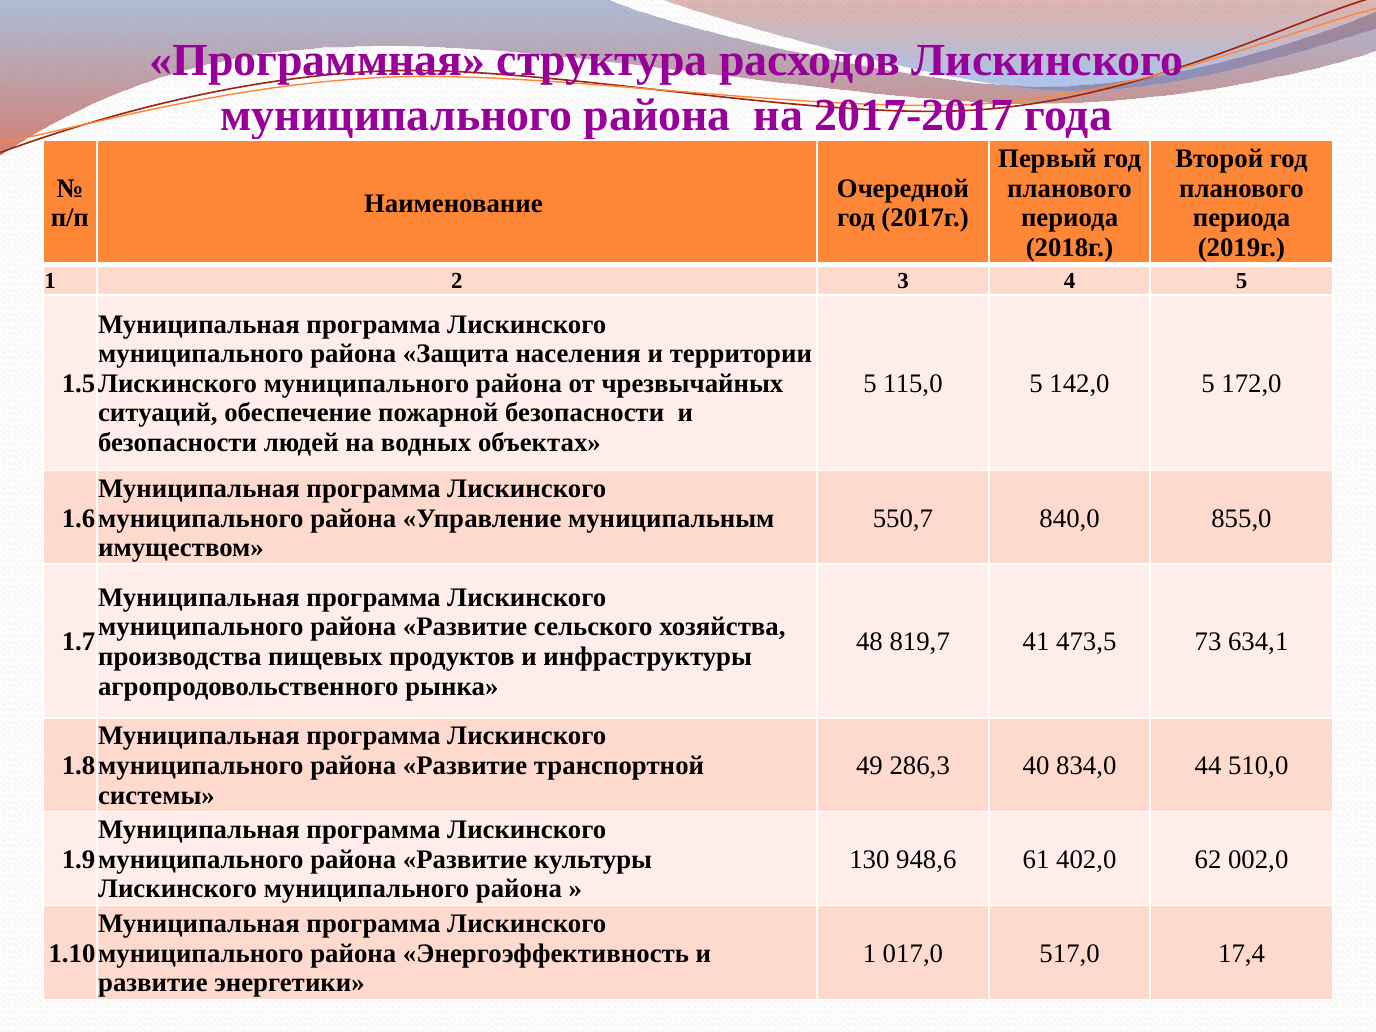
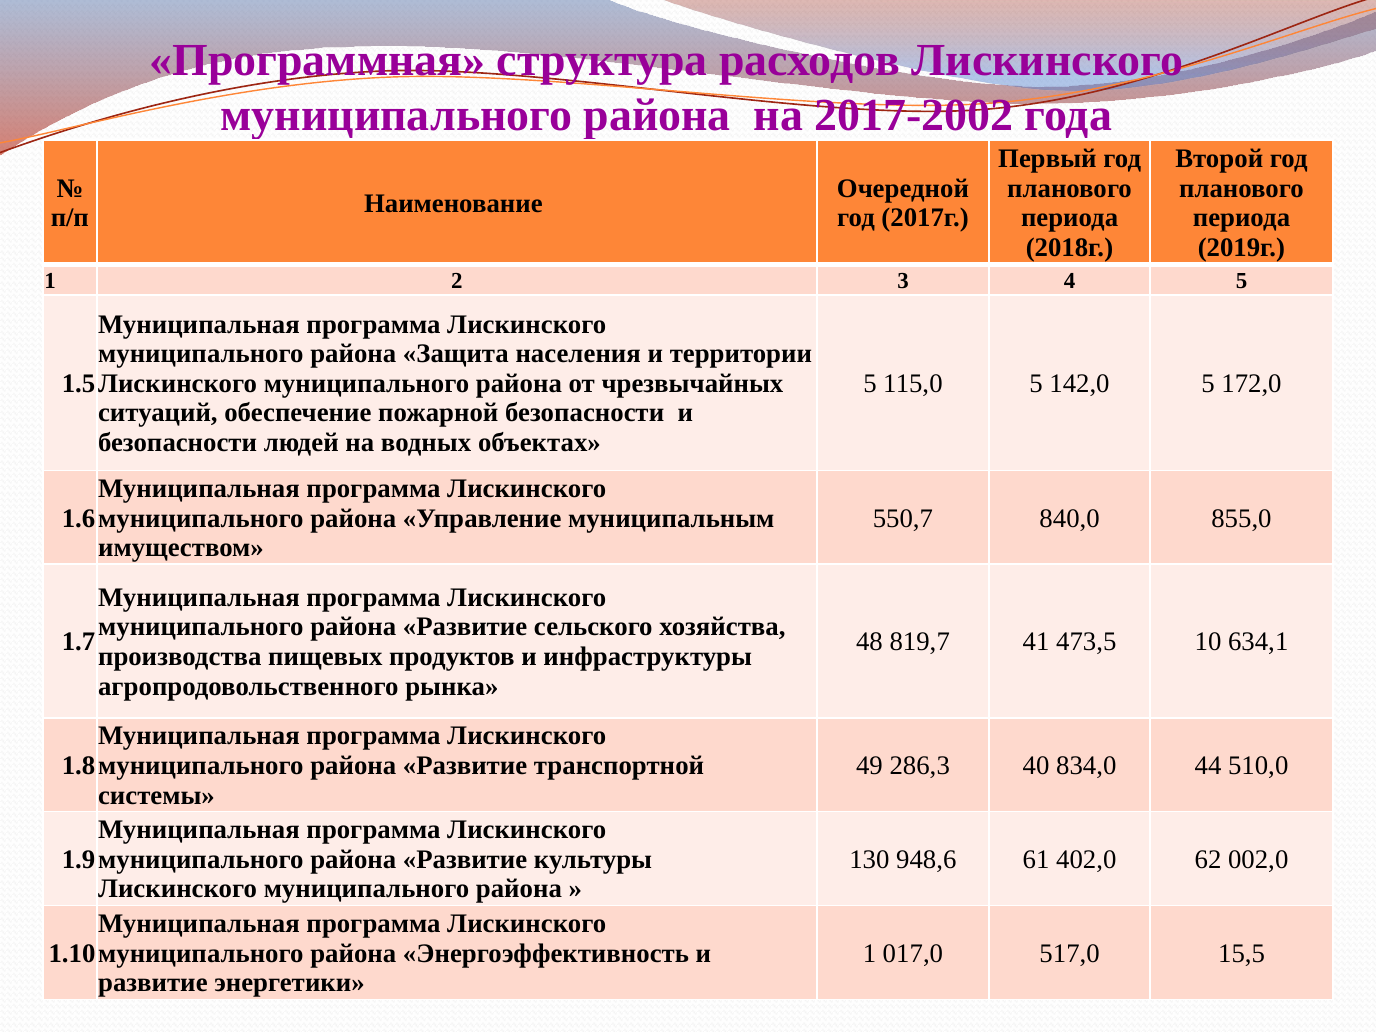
2017-2017: 2017-2017 -> 2017-2002
73: 73 -> 10
17,4: 17,4 -> 15,5
